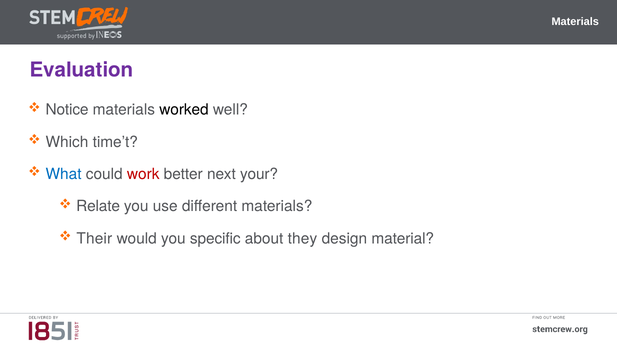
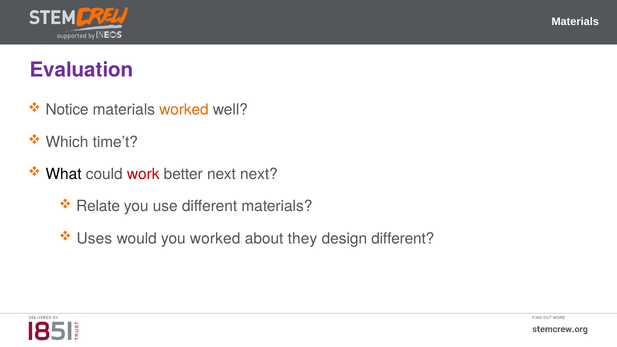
worked at (184, 110) colour: black -> orange
What colour: blue -> black
next your: your -> next
Their: Their -> Uses
you specific: specific -> worked
design material: material -> different
